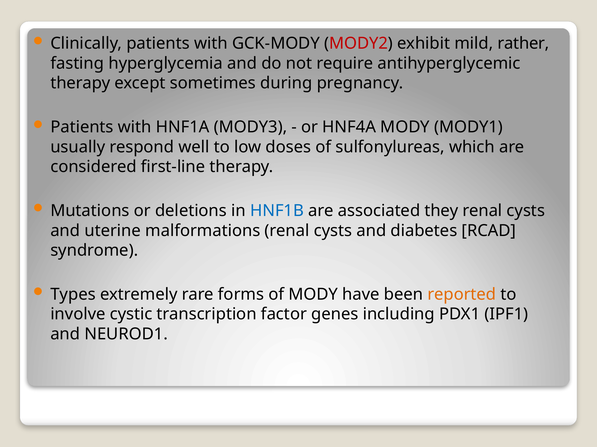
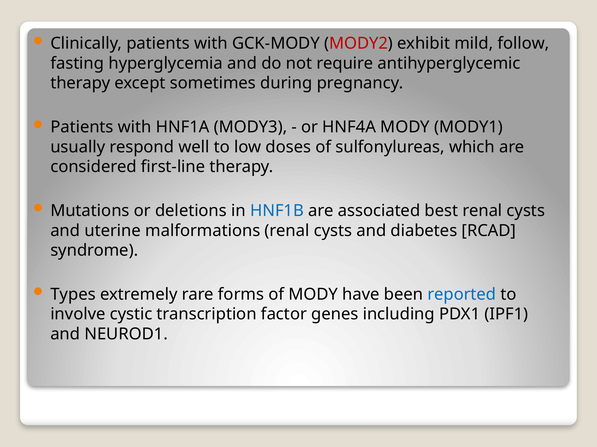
rather: rather -> follow
they: they -> best
reported colour: orange -> blue
